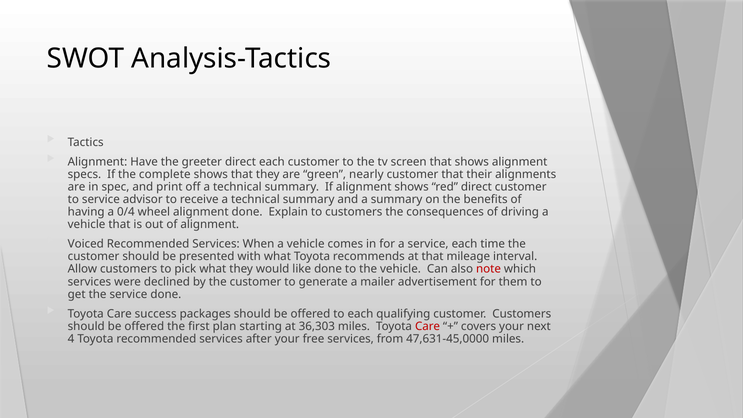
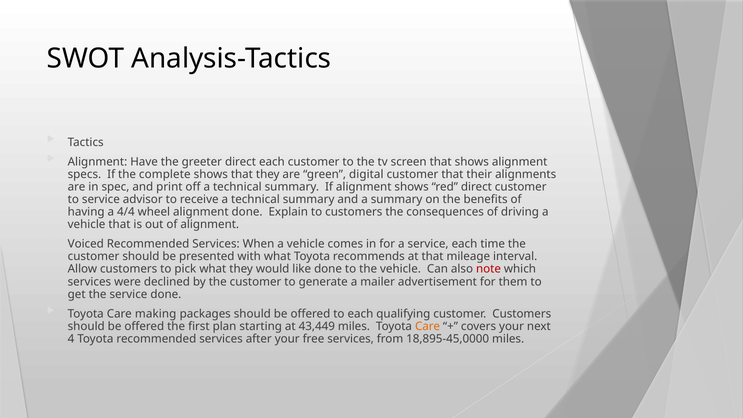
nearly: nearly -> digital
0/4: 0/4 -> 4/4
success: success -> making
36,303: 36,303 -> 43,449
Care at (428, 326) colour: red -> orange
47,631-45,0000: 47,631-45,0000 -> 18,895-45,0000
